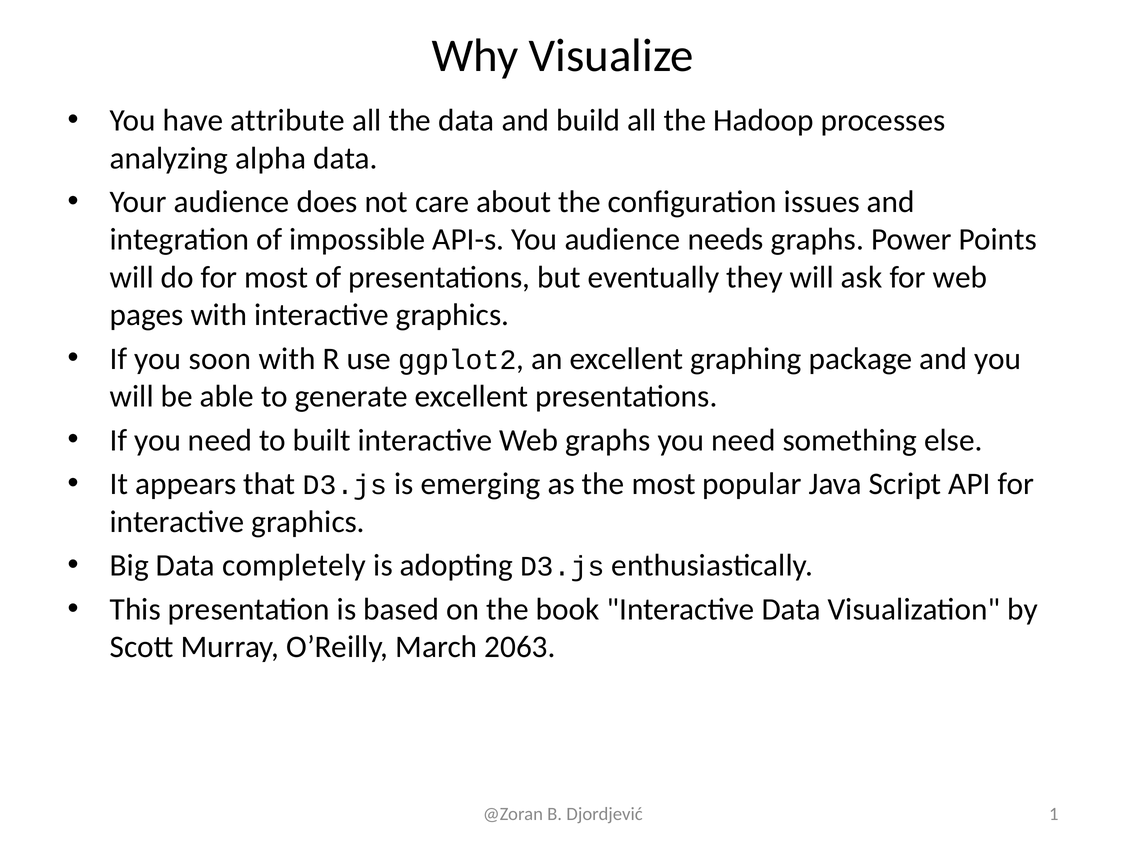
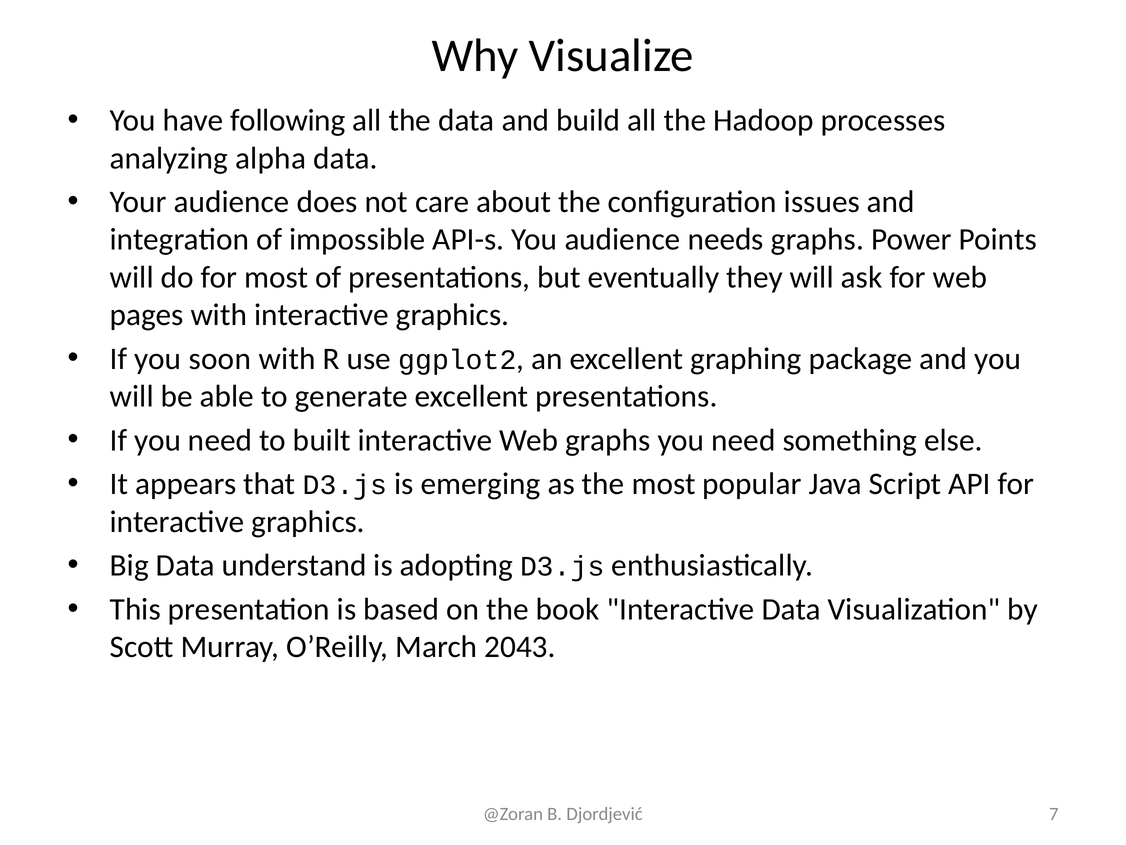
attribute: attribute -> following
completely: completely -> understand
2063: 2063 -> 2043
1: 1 -> 7
